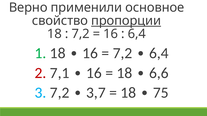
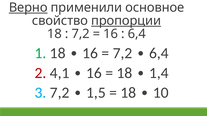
Верно underline: none -> present
7,1: 7,1 -> 4,1
6,6: 6,6 -> 1,4
3,7: 3,7 -> 1,5
75: 75 -> 10
